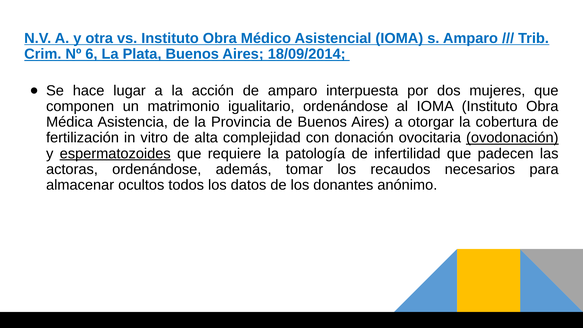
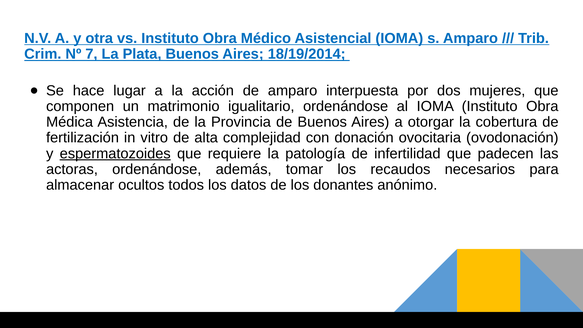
6: 6 -> 7
18/09/2014: 18/09/2014 -> 18/19/2014
ovodonación underline: present -> none
